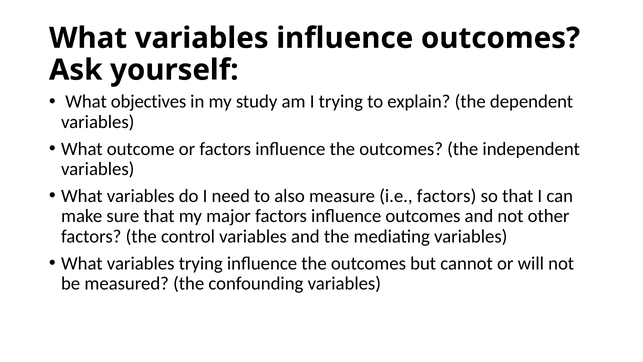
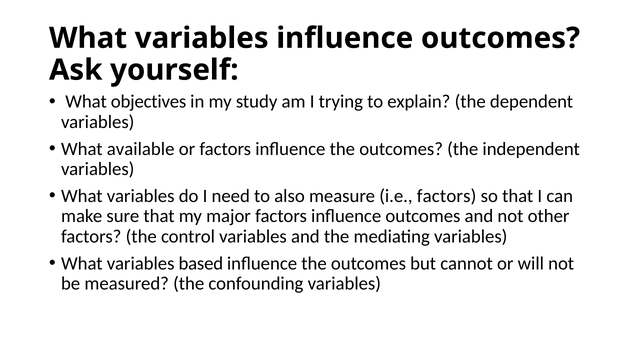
outcome: outcome -> available
variables trying: trying -> based
